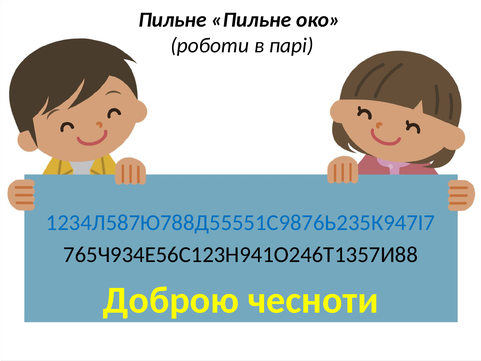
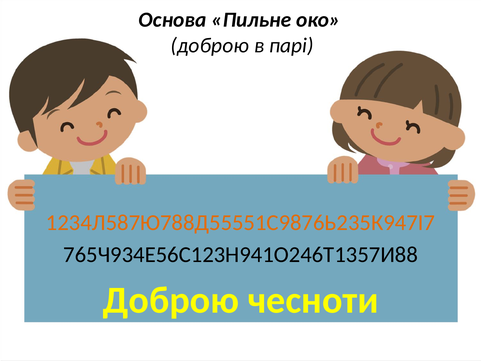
Пильне at (173, 20): Пильне -> Основа
роботи at (210, 45): роботи -> доброю
1234Л587Ю788Д55551С9876Ь235К947І7 colour: blue -> orange
